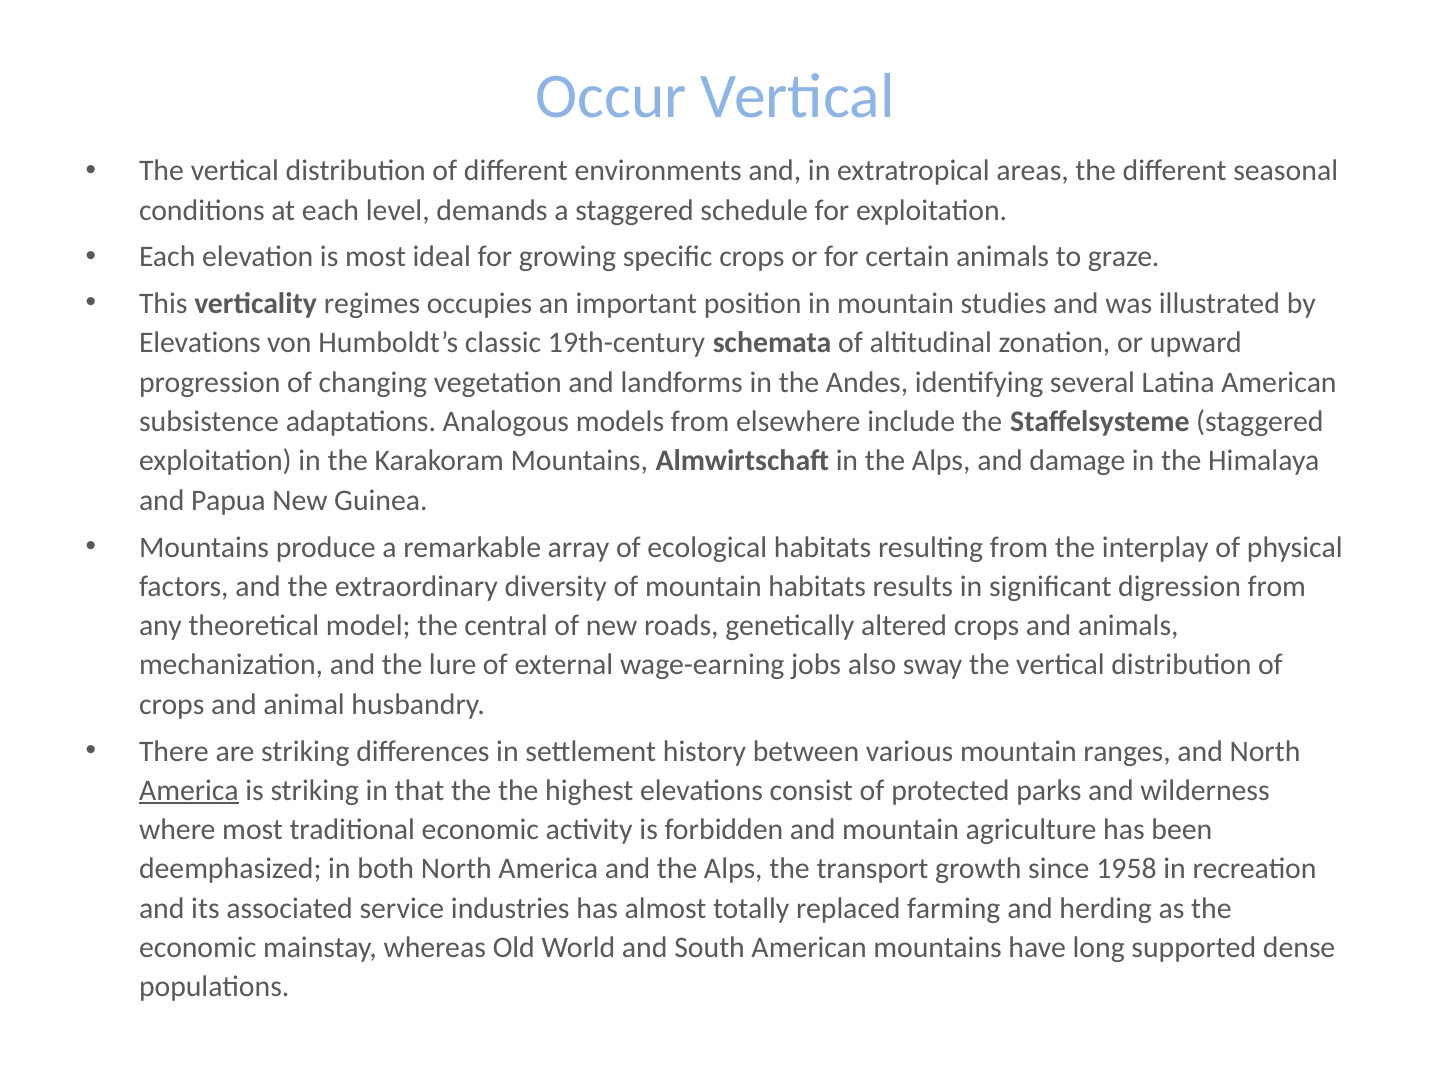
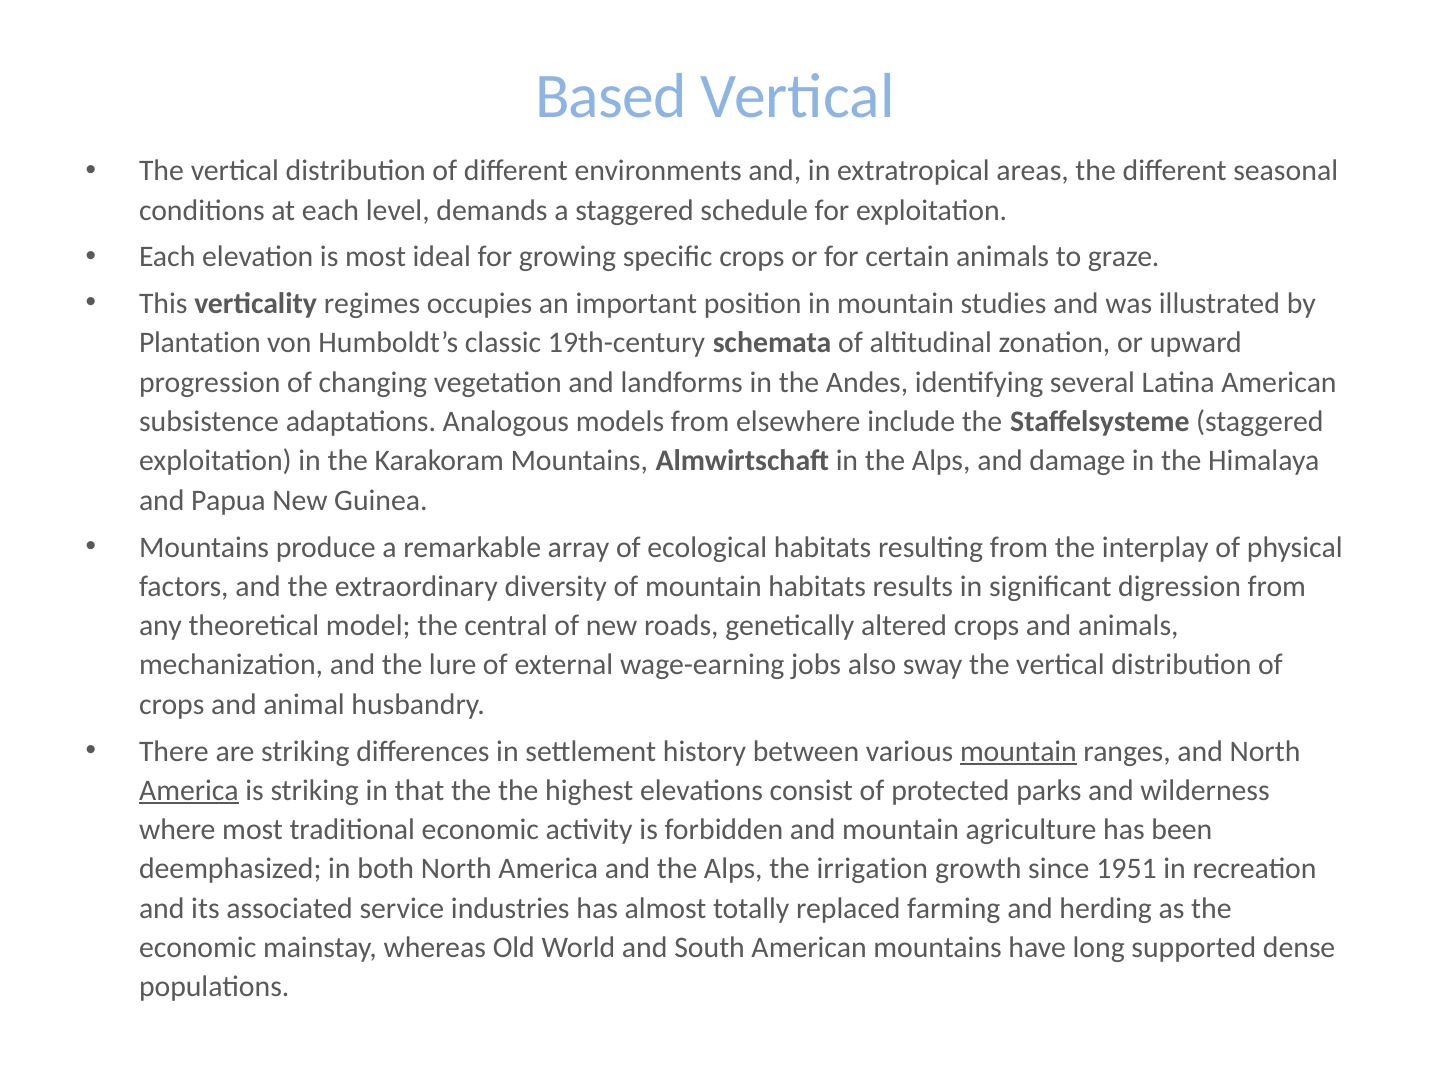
Occur: Occur -> Based
Elevations at (200, 343): Elevations -> Plantation
mountain at (1018, 751) underline: none -> present
transport: transport -> irrigation
1958: 1958 -> 1951
